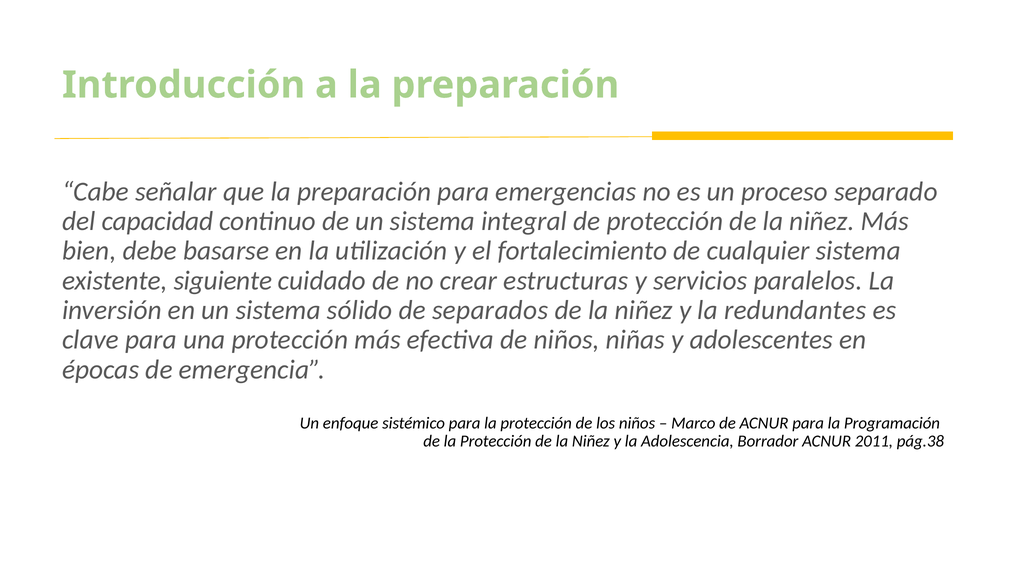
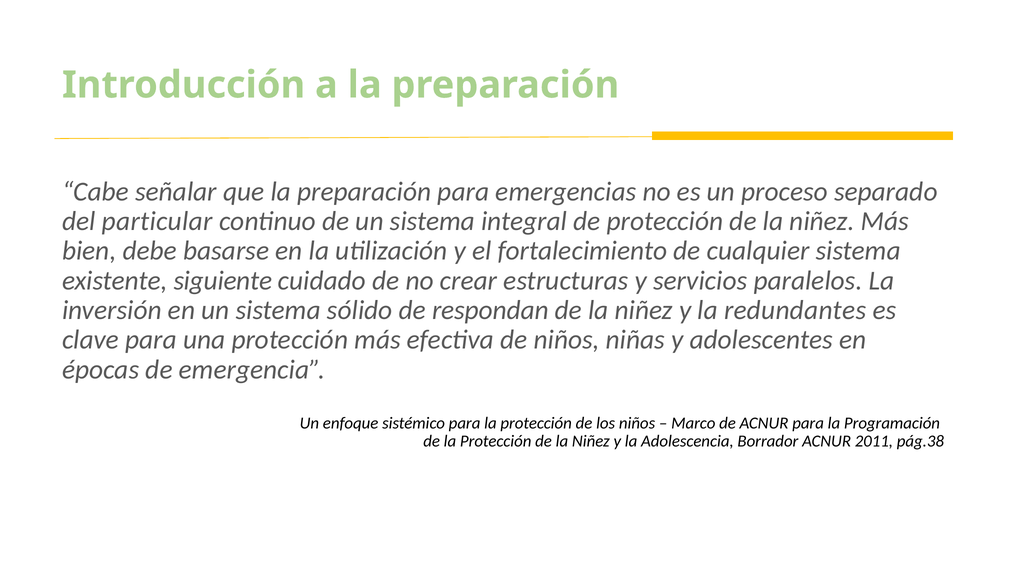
capacidad: capacidad -> particular
separados: separados -> respondan
